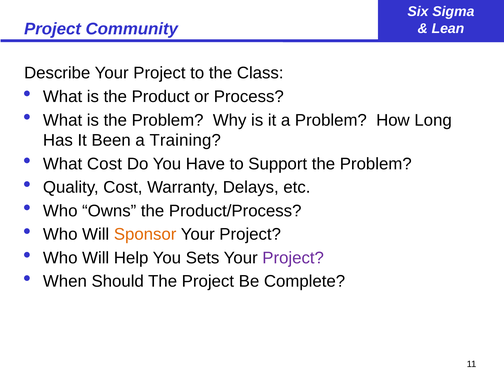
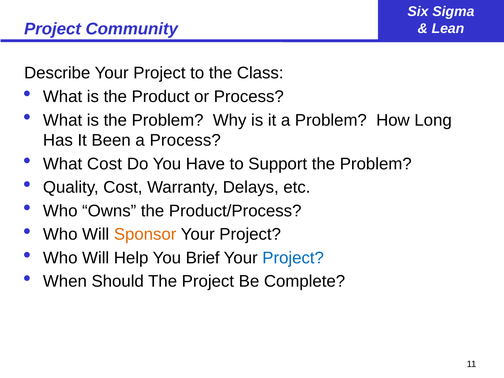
a Training: Training -> Process
Sets: Sets -> Brief
Project at (293, 258) colour: purple -> blue
